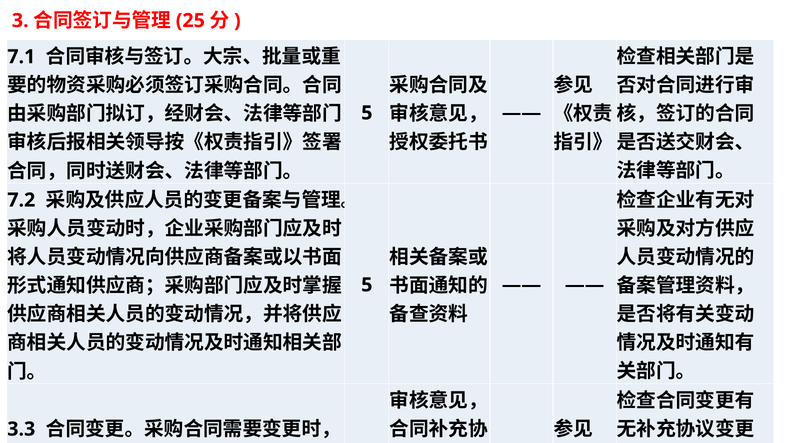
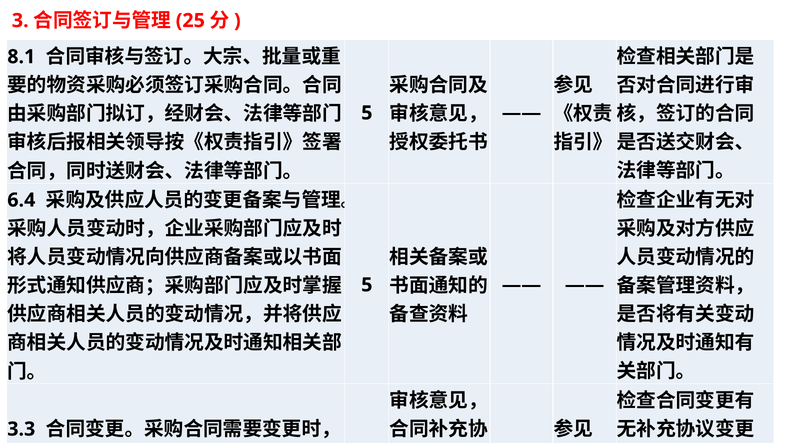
7.1: 7.1 -> 8.1
7.2: 7.2 -> 6.4
